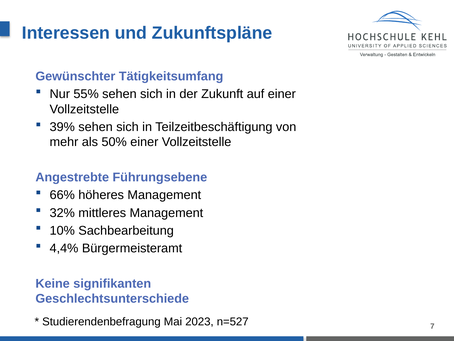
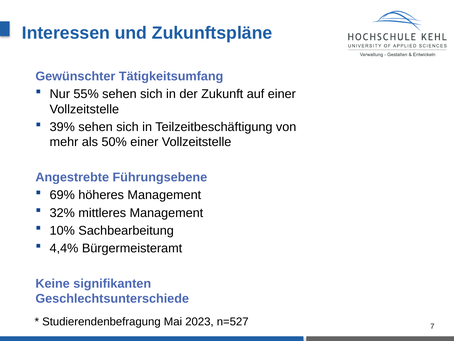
66%: 66% -> 69%
